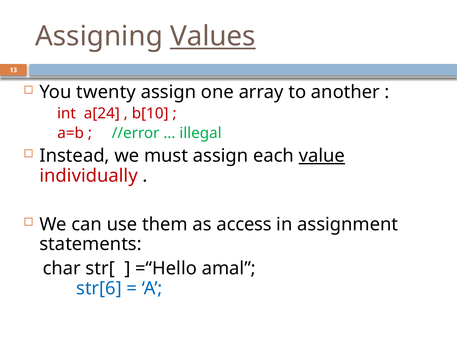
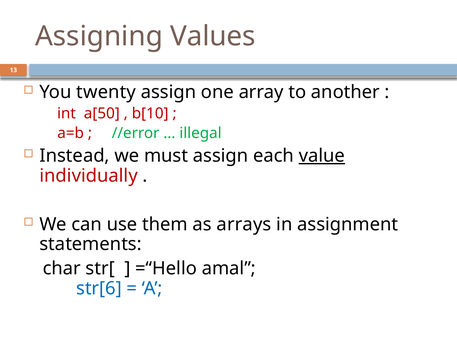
Values underline: present -> none
a[24: a[24 -> a[50
access: access -> arrays
